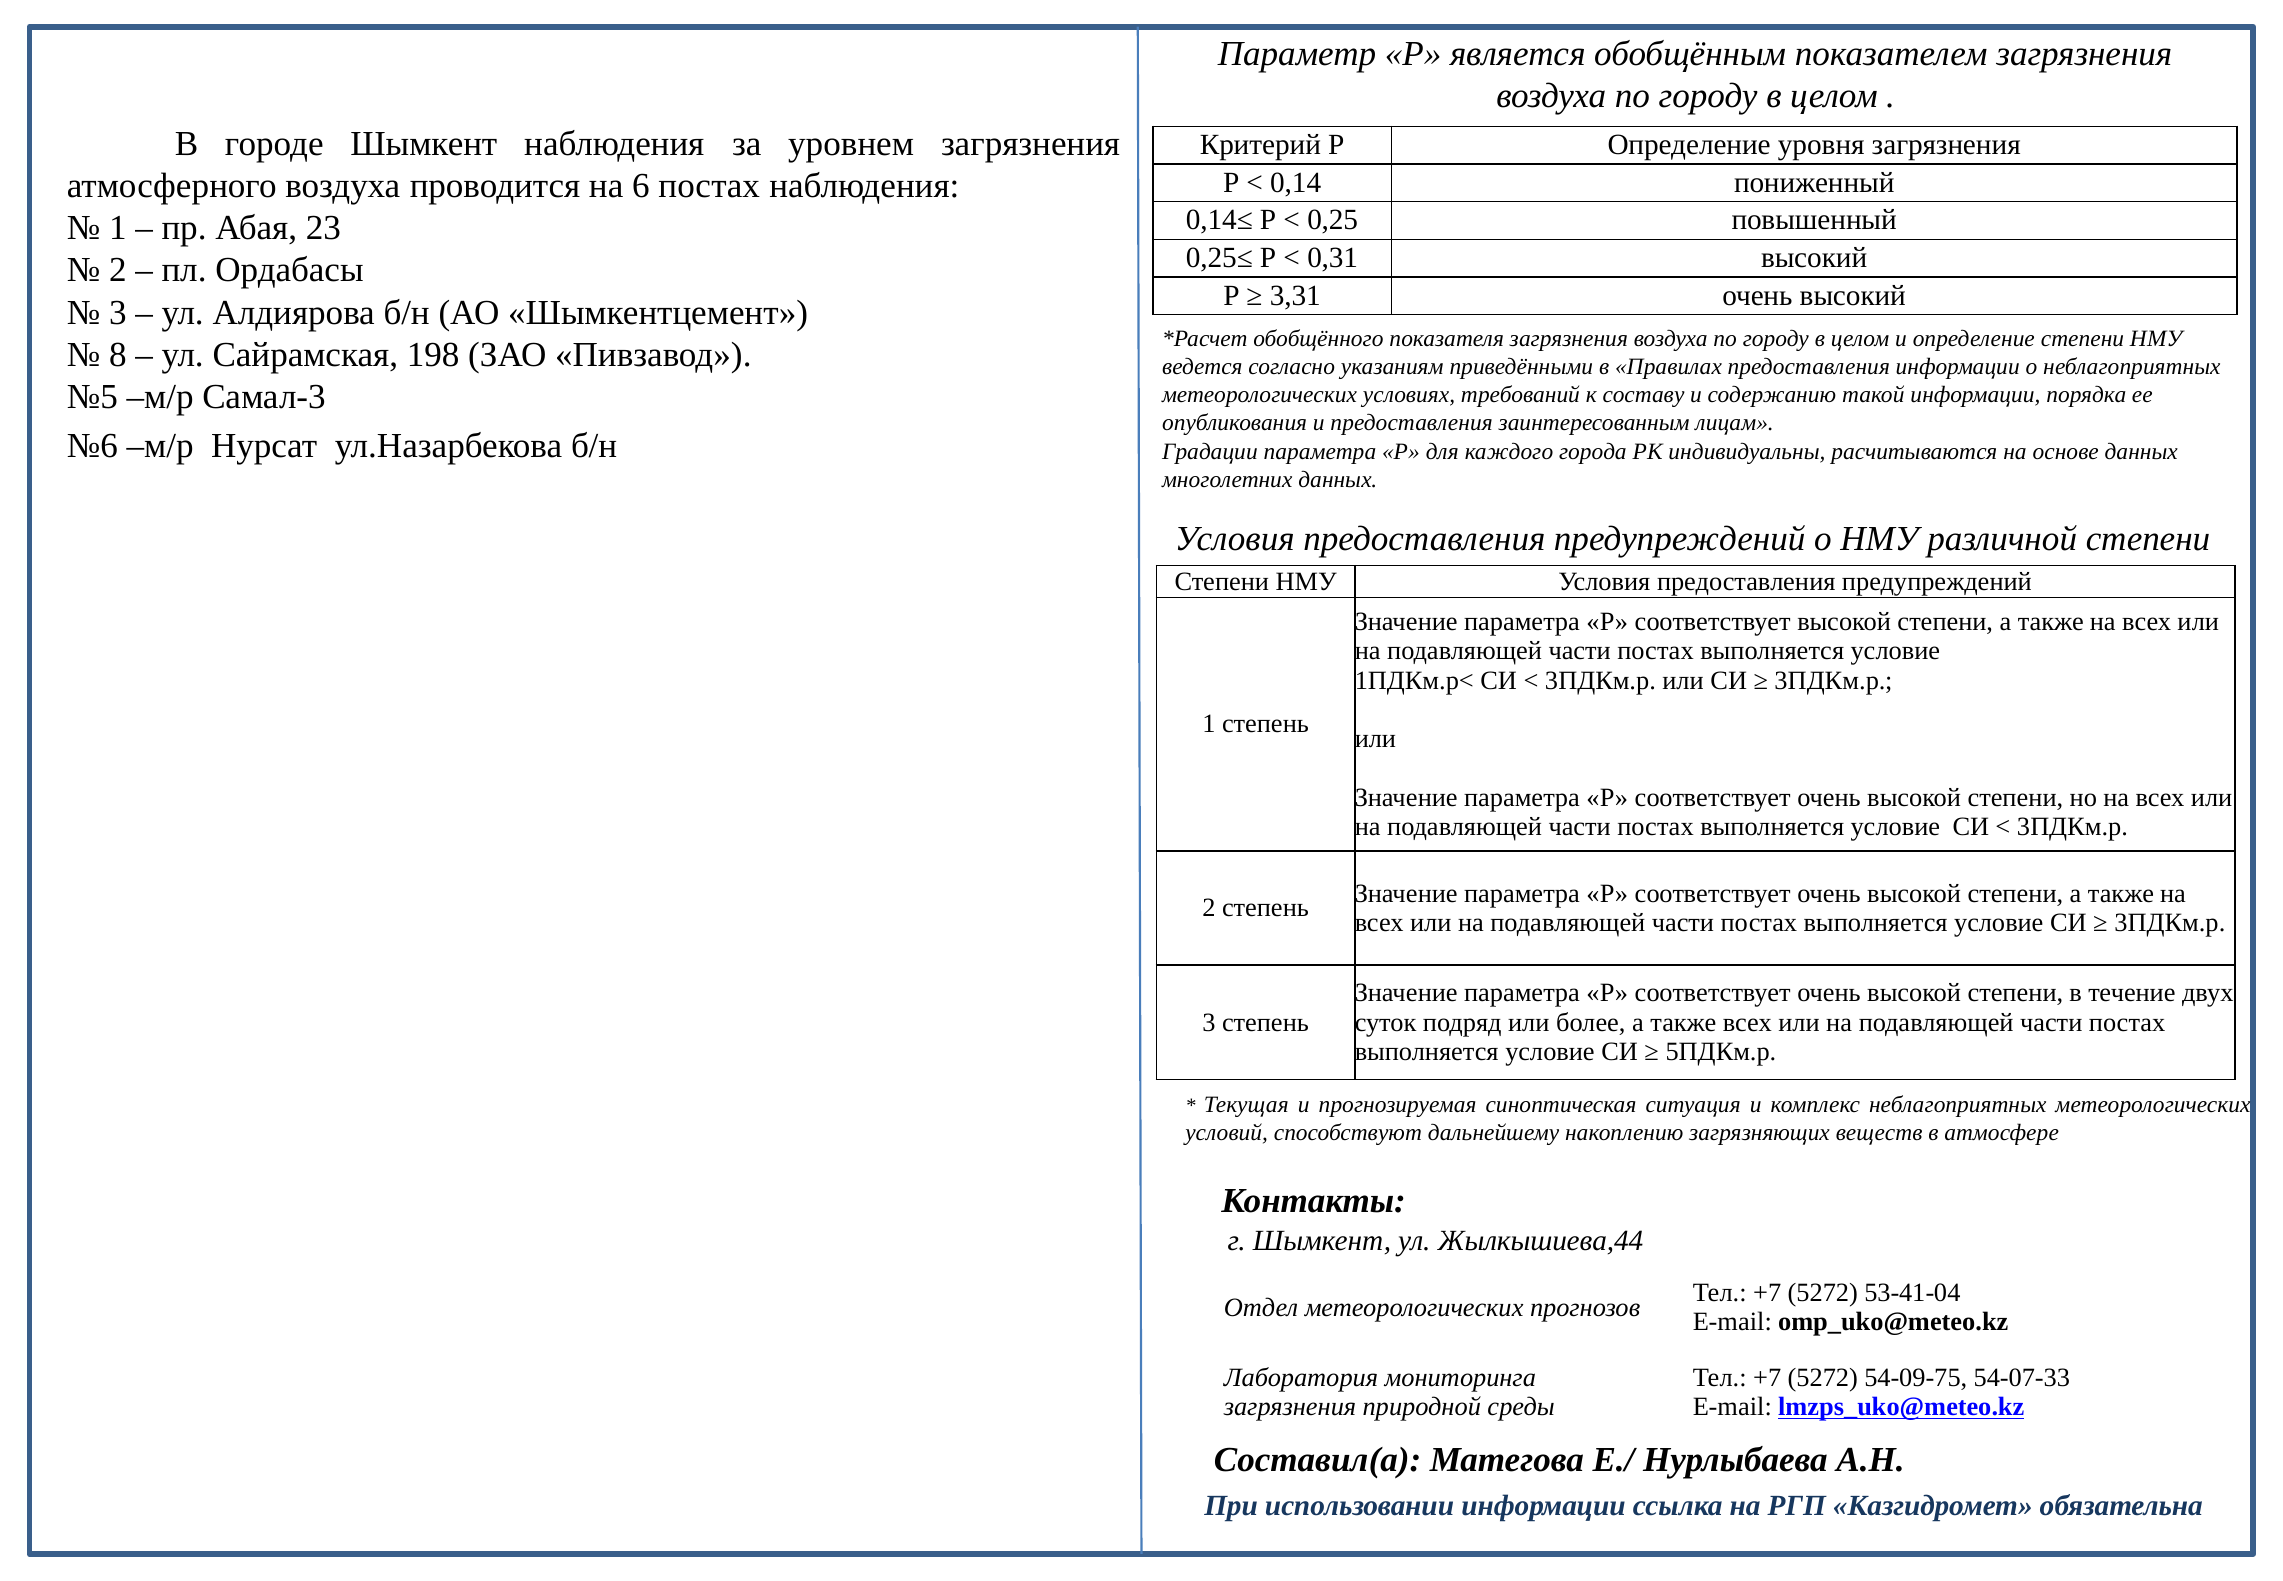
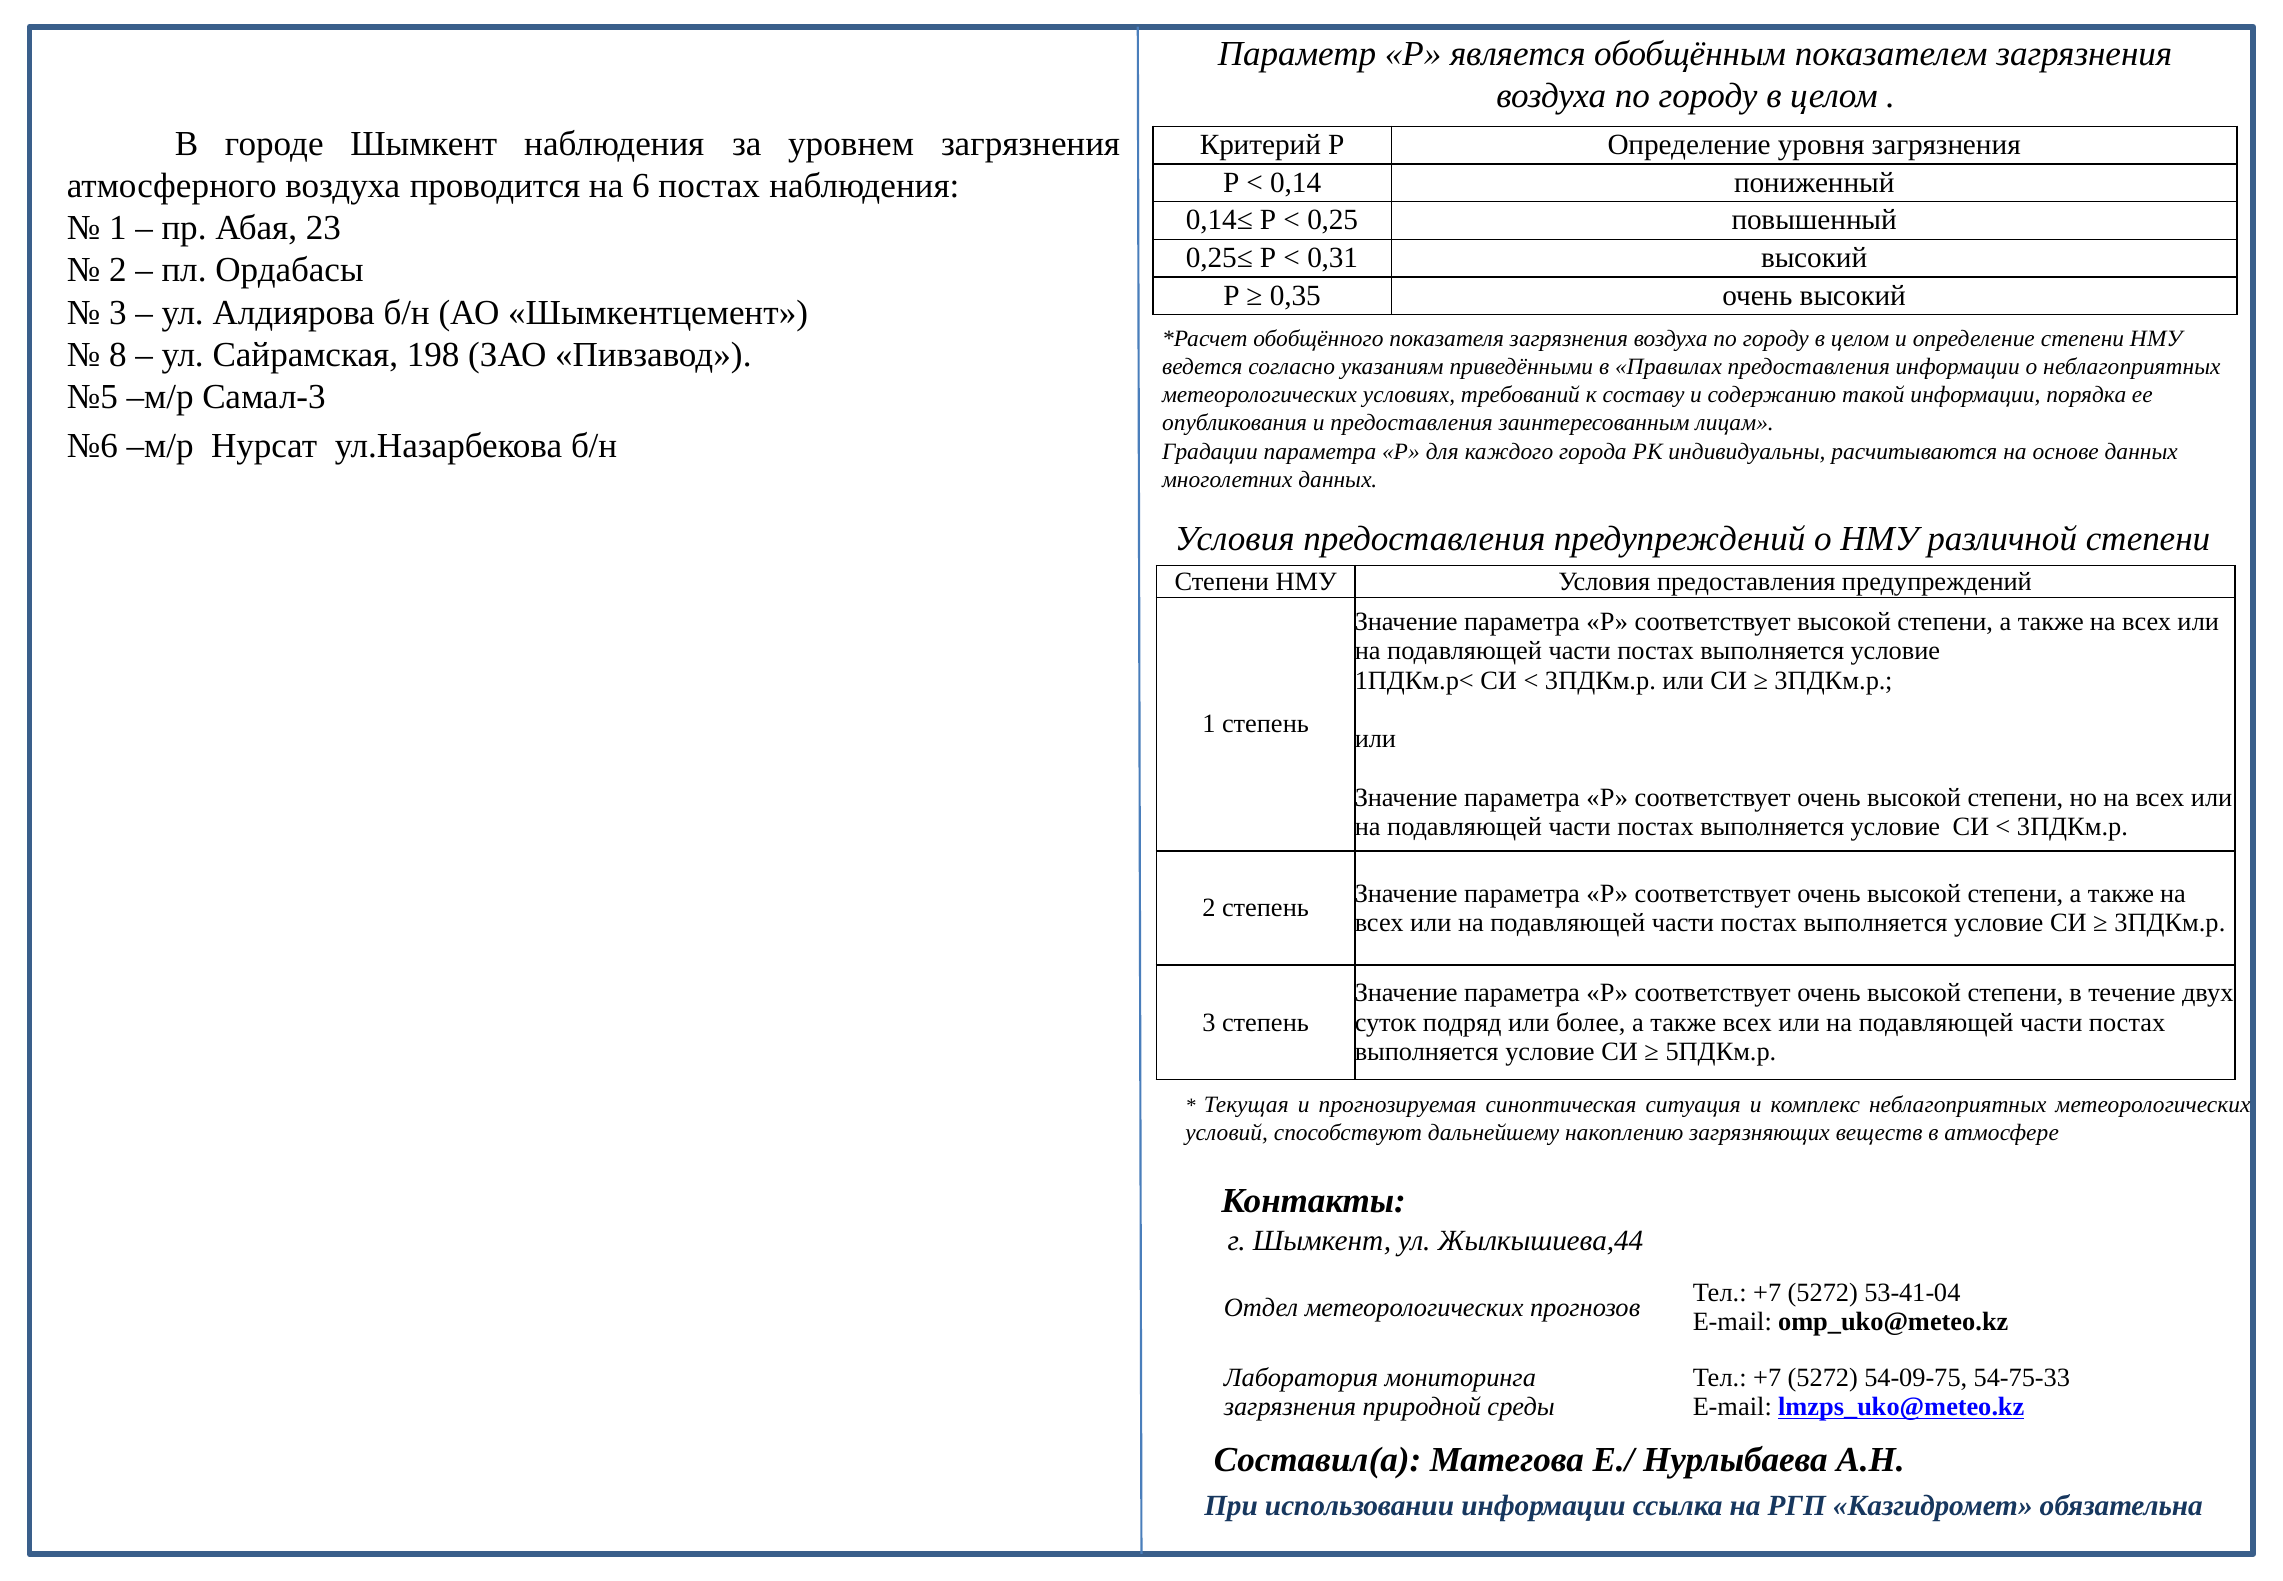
3,31: 3,31 -> 0,35
54-07-33: 54-07-33 -> 54-75-33
